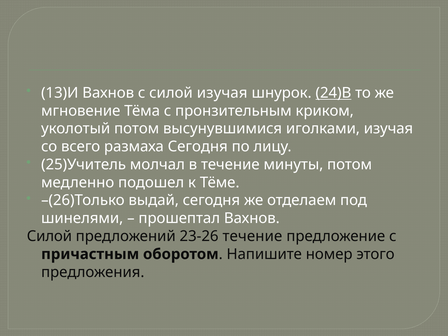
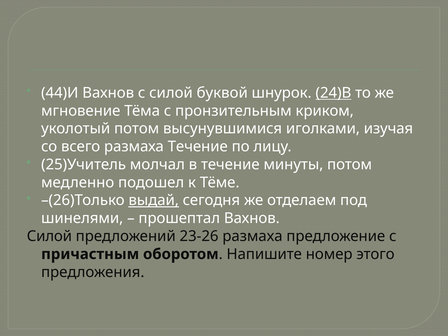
13)И: 13)И -> 44)И
силой изучая: изучая -> буквой
размаха Сегодня: Сегодня -> Течение
выдай underline: none -> present
23-26 течение: течение -> размаха
